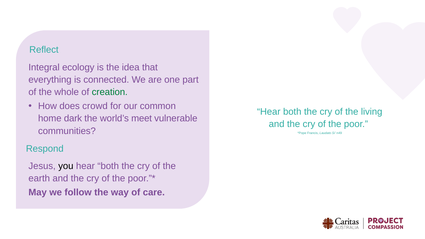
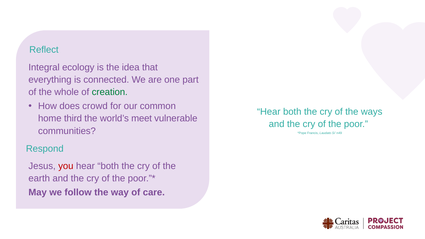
living: living -> ways
dark: dark -> third
you colour: black -> red
